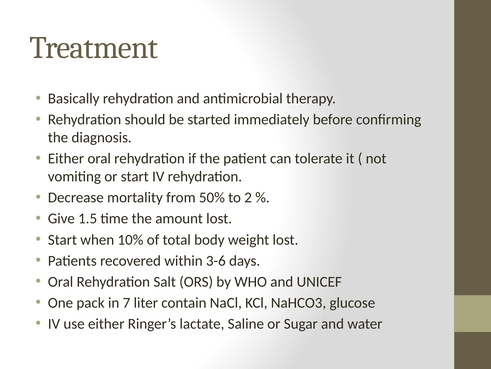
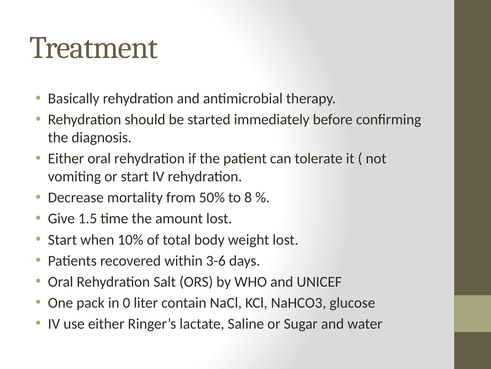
2: 2 -> 8
7: 7 -> 0
